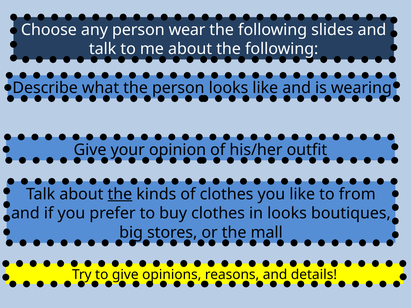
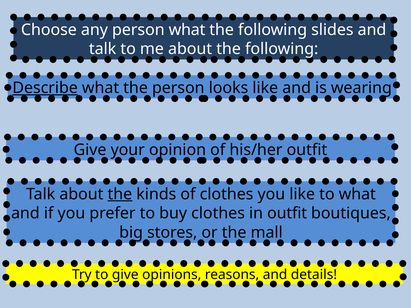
person wear: wear -> what
Describe underline: none -> present
to from: from -> what
in looks: looks -> outfit
